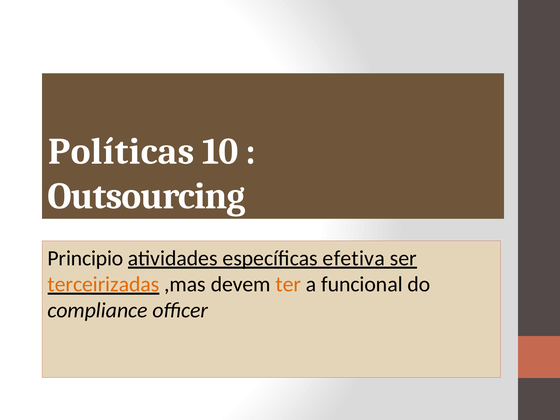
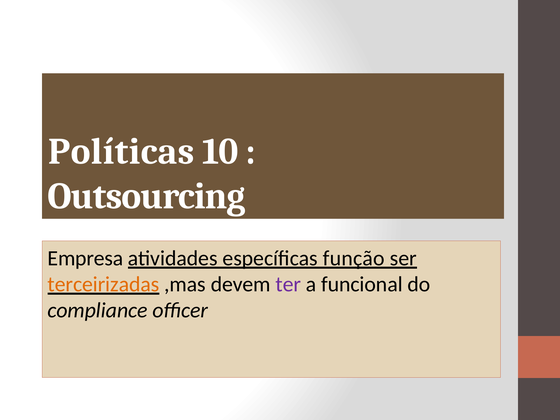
Principio: Principio -> Empresa
efetiva: efetiva -> função
ter colour: orange -> purple
